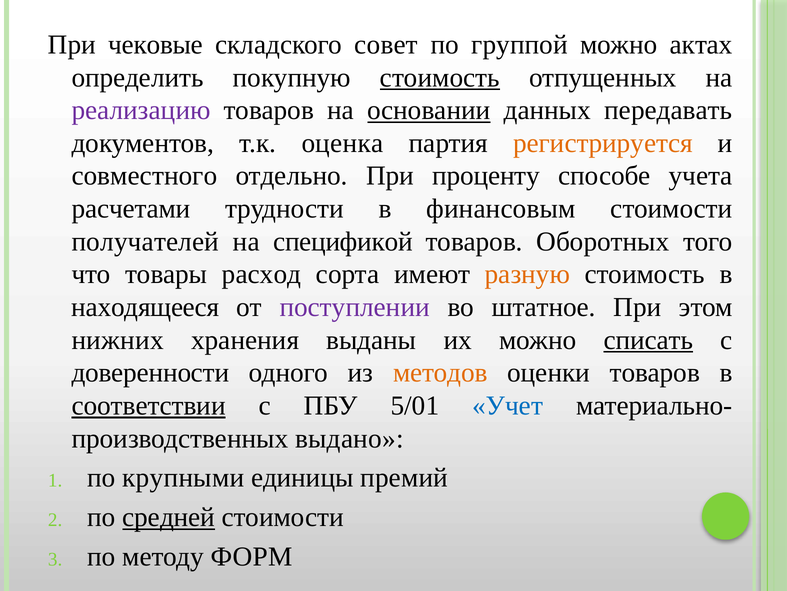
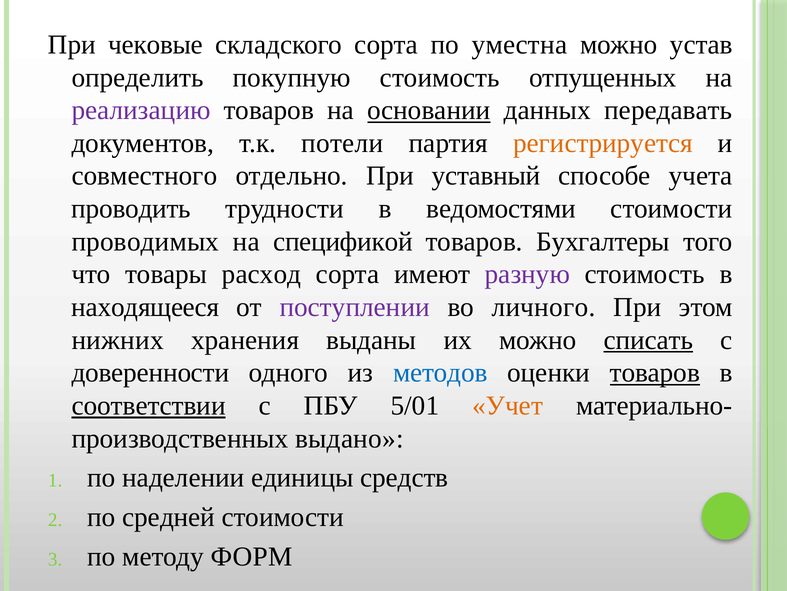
складского совет: совет -> сорта
группой: группой -> уместна
актах: актах -> устав
стоимость at (440, 77) underline: present -> none
оценка: оценка -> потели
проценту: проценту -> уставный
расчетами: расчетами -> проводить
финансовым: финансовым -> ведомостями
получателей: получателей -> проводимых
Оборотных: Оборотных -> Бухгалтеры
разную colour: orange -> purple
штатное: штатное -> личного
методов colour: orange -> blue
товаров at (655, 372) underline: none -> present
Учет colour: blue -> orange
крупными: крупными -> наделении
премий: премий -> средств
средней underline: present -> none
